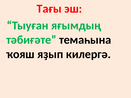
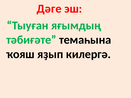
Тағы: Тағы -> Дәге
